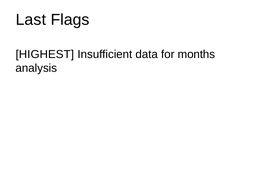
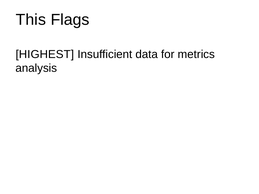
Last: Last -> This
months: months -> metrics
